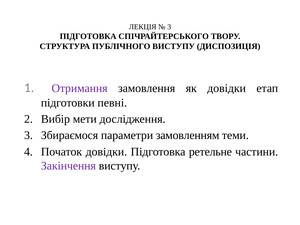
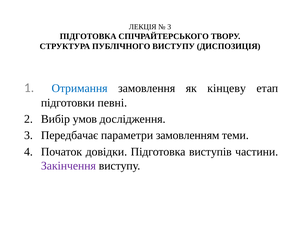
Отримання colour: purple -> blue
як довідки: довідки -> кінцеву
мети: мети -> умов
Збираємося: Збираємося -> Передбачає
ретельне: ретельне -> виступів
